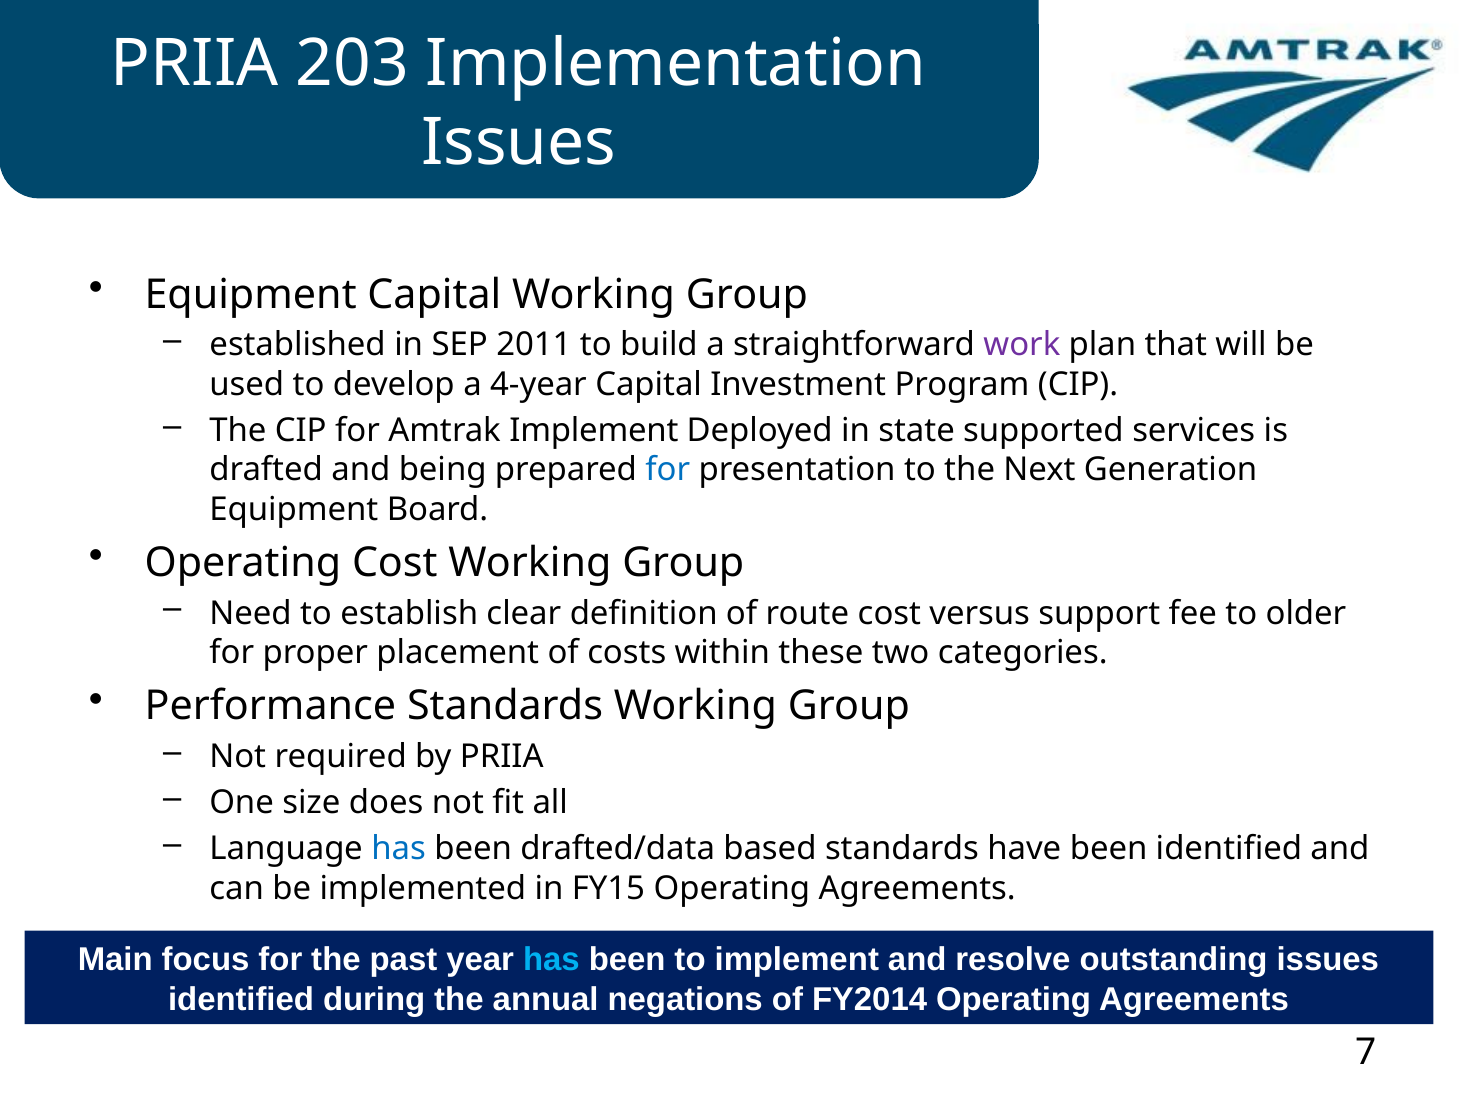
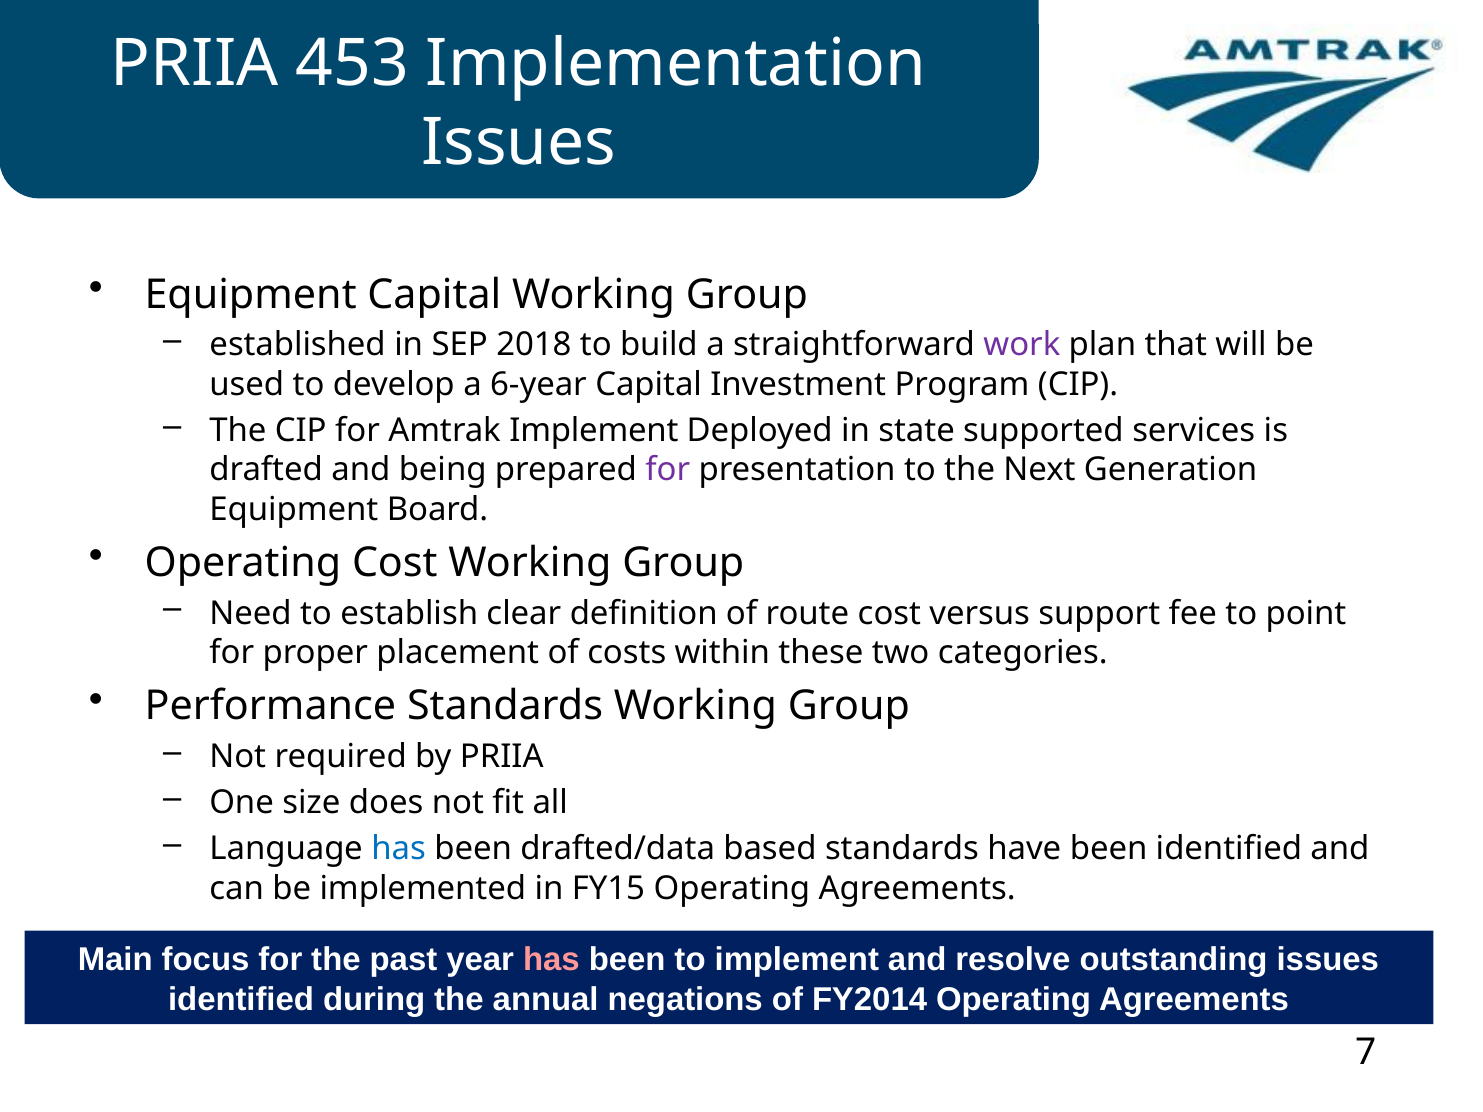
203: 203 -> 453
2011: 2011 -> 2018
4-year: 4-year -> 6-year
for at (668, 470) colour: blue -> purple
older: older -> point
has at (551, 960) colour: light blue -> pink
